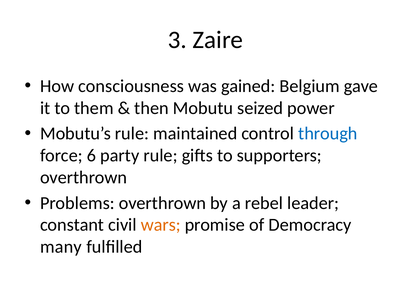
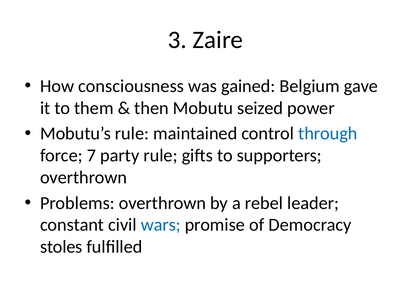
6: 6 -> 7
wars colour: orange -> blue
many: many -> stoles
